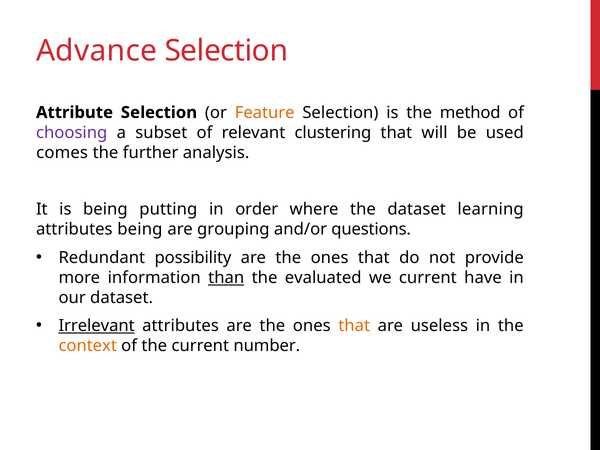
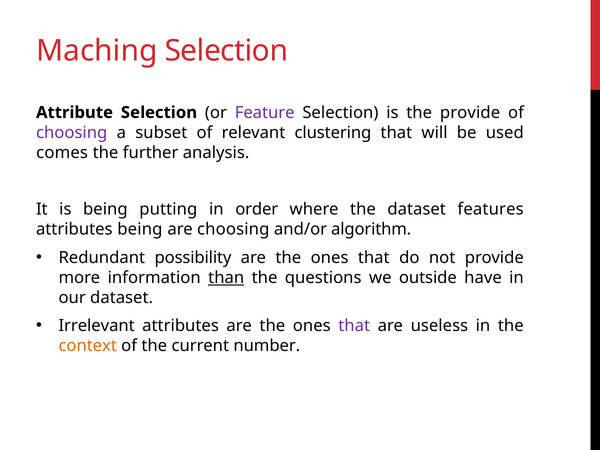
Advance: Advance -> Maching
Feature colour: orange -> purple
the method: method -> provide
learning: learning -> features
are grouping: grouping -> choosing
questions: questions -> algorithm
evaluated: evaluated -> questions
we current: current -> outside
Irrelevant underline: present -> none
that at (354, 326) colour: orange -> purple
